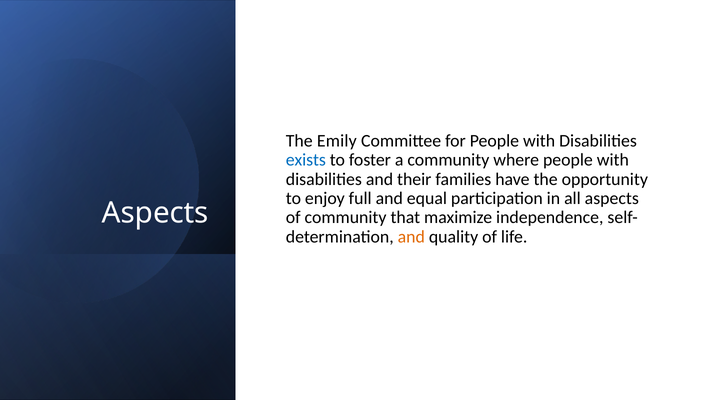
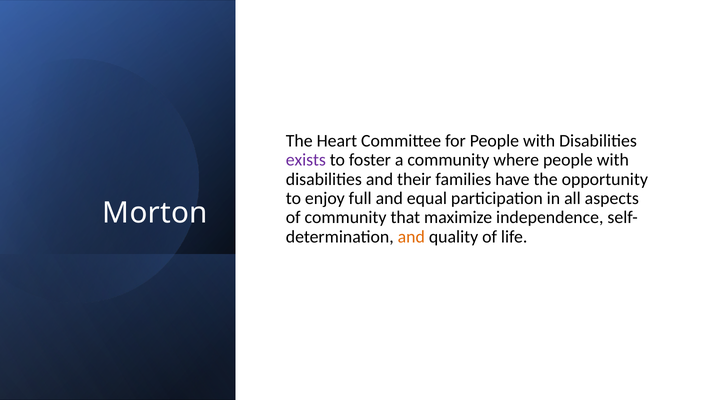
Emily: Emily -> Heart
exists colour: blue -> purple
Aspects at (155, 213): Aspects -> Morton
